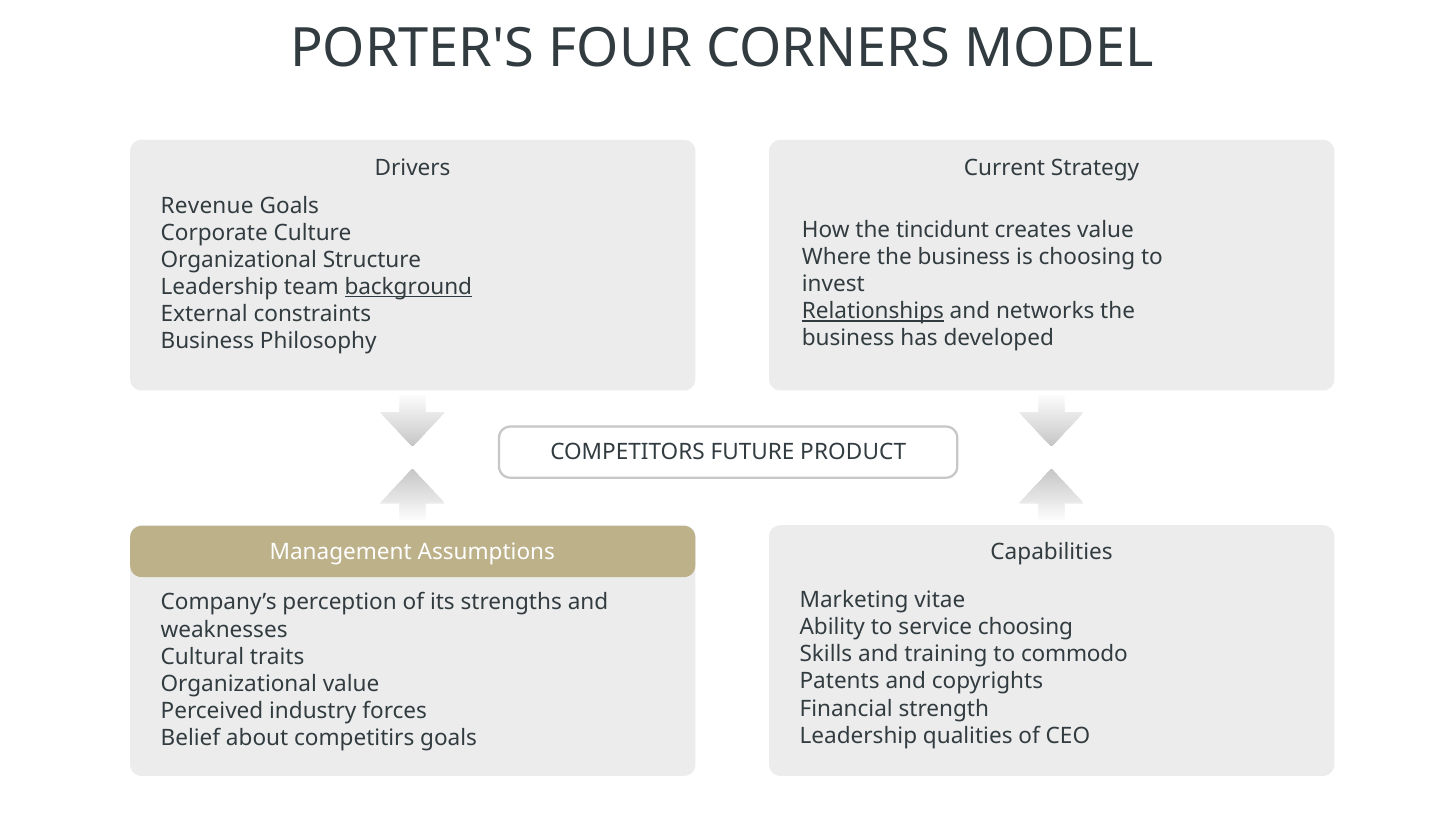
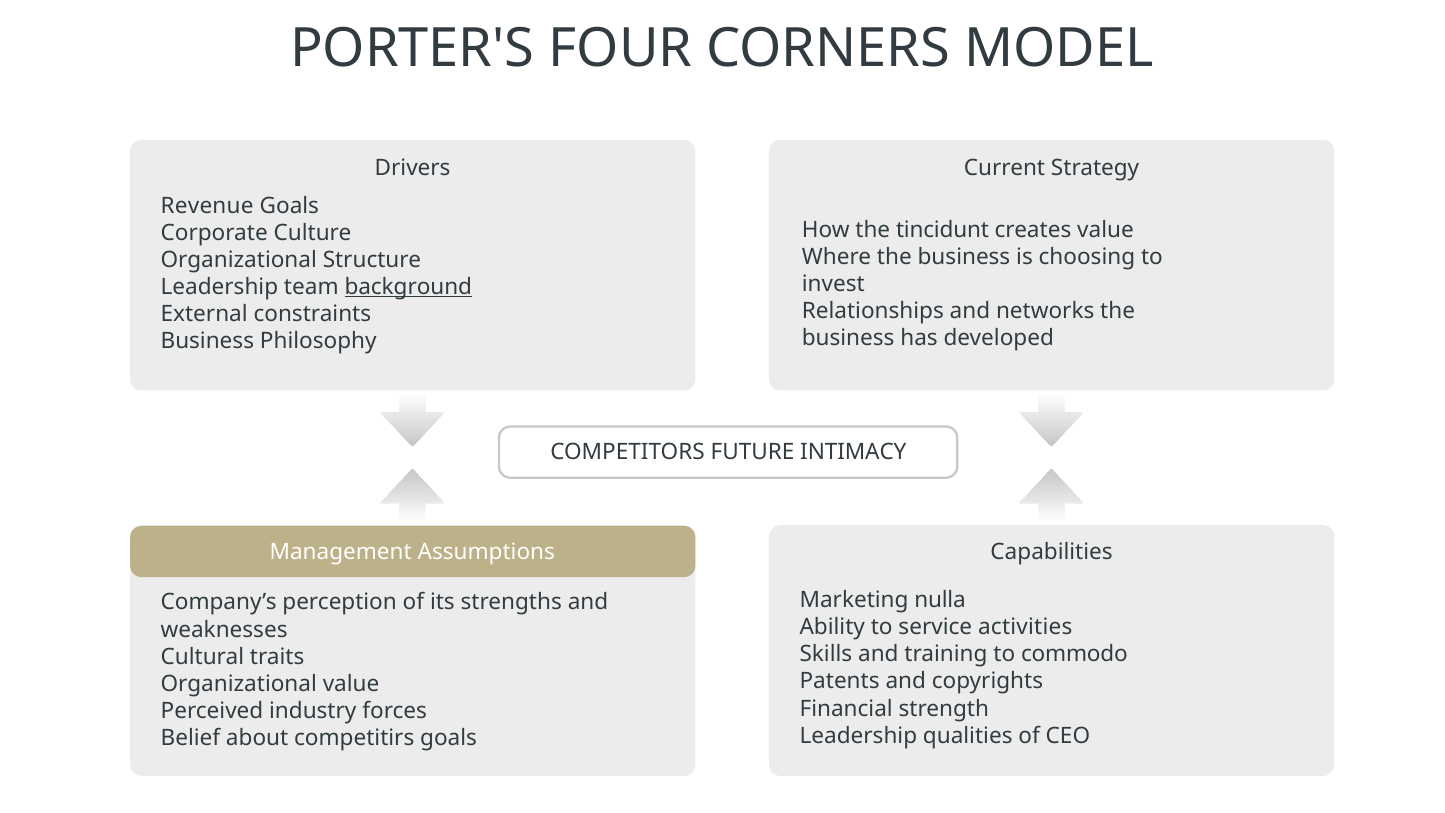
Relationships underline: present -> none
PRODUCT: PRODUCT -> INTIMACY
vitae: vitae -> nulla
service choosing: choosing -> activities
